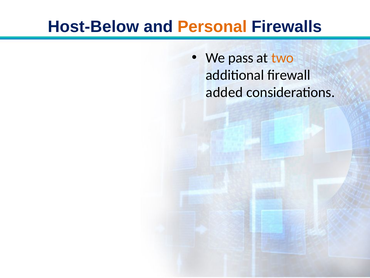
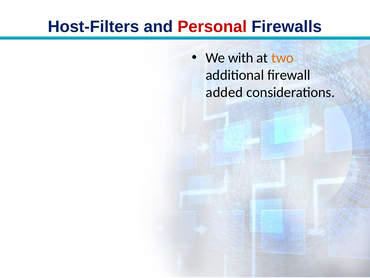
Host-Below: Host-Below -> Host-Filters
Personal colour: orange -> red
pass: pass -> with
